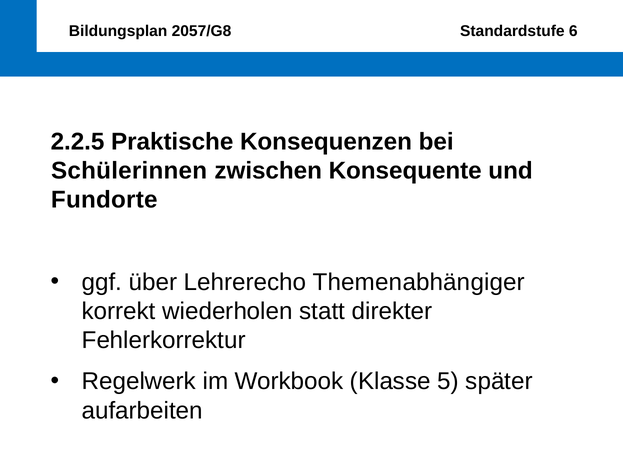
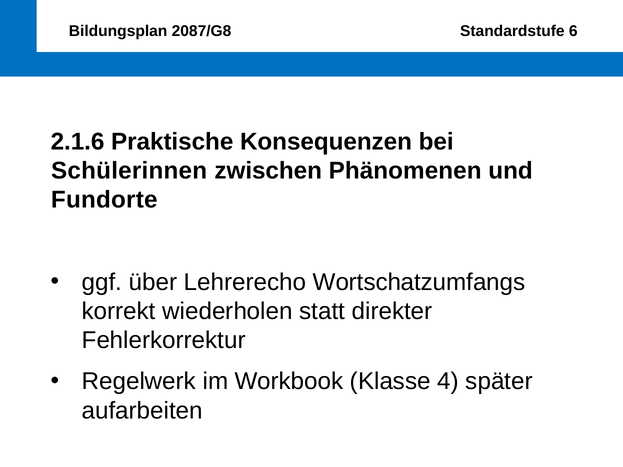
2057/G8: 2057/G8 -> 2087/G8
2.2.5: 2.2.5 -> 2.1.6
Konsequente: Konsequente -> Phänomenen
Themenabhängiger: Themenabhängiger -> Wortschatzumfangs
5: 5 -> 4
